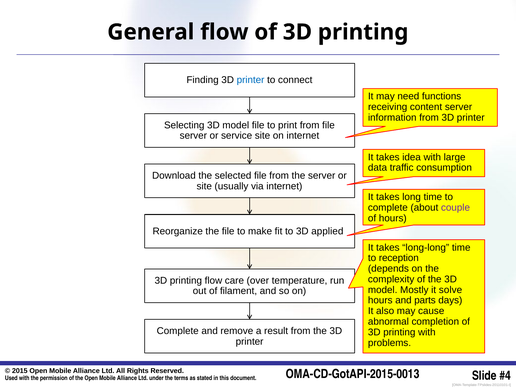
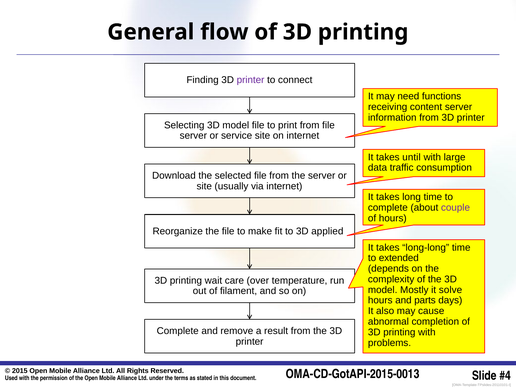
printer at (251, 80) colour: blue -> purple
idea: idea -> until
reception: reception -> extended
printing flow: flow -> wait
